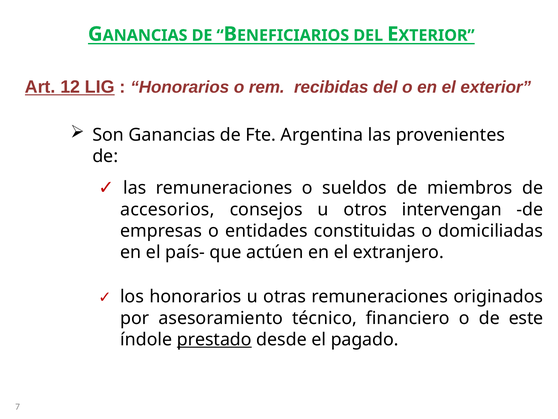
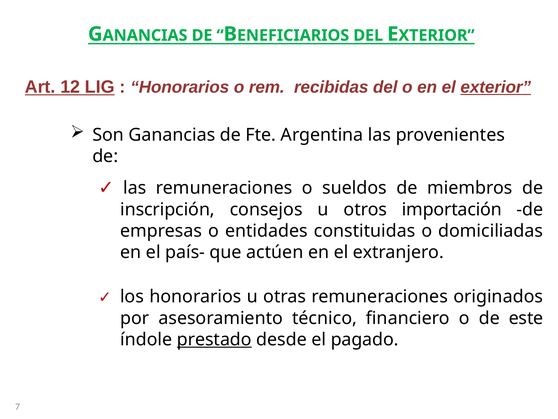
exterior underline: none -> present
accesorios: accesorios -> inscripción
intervengan: intervengan -> importación
